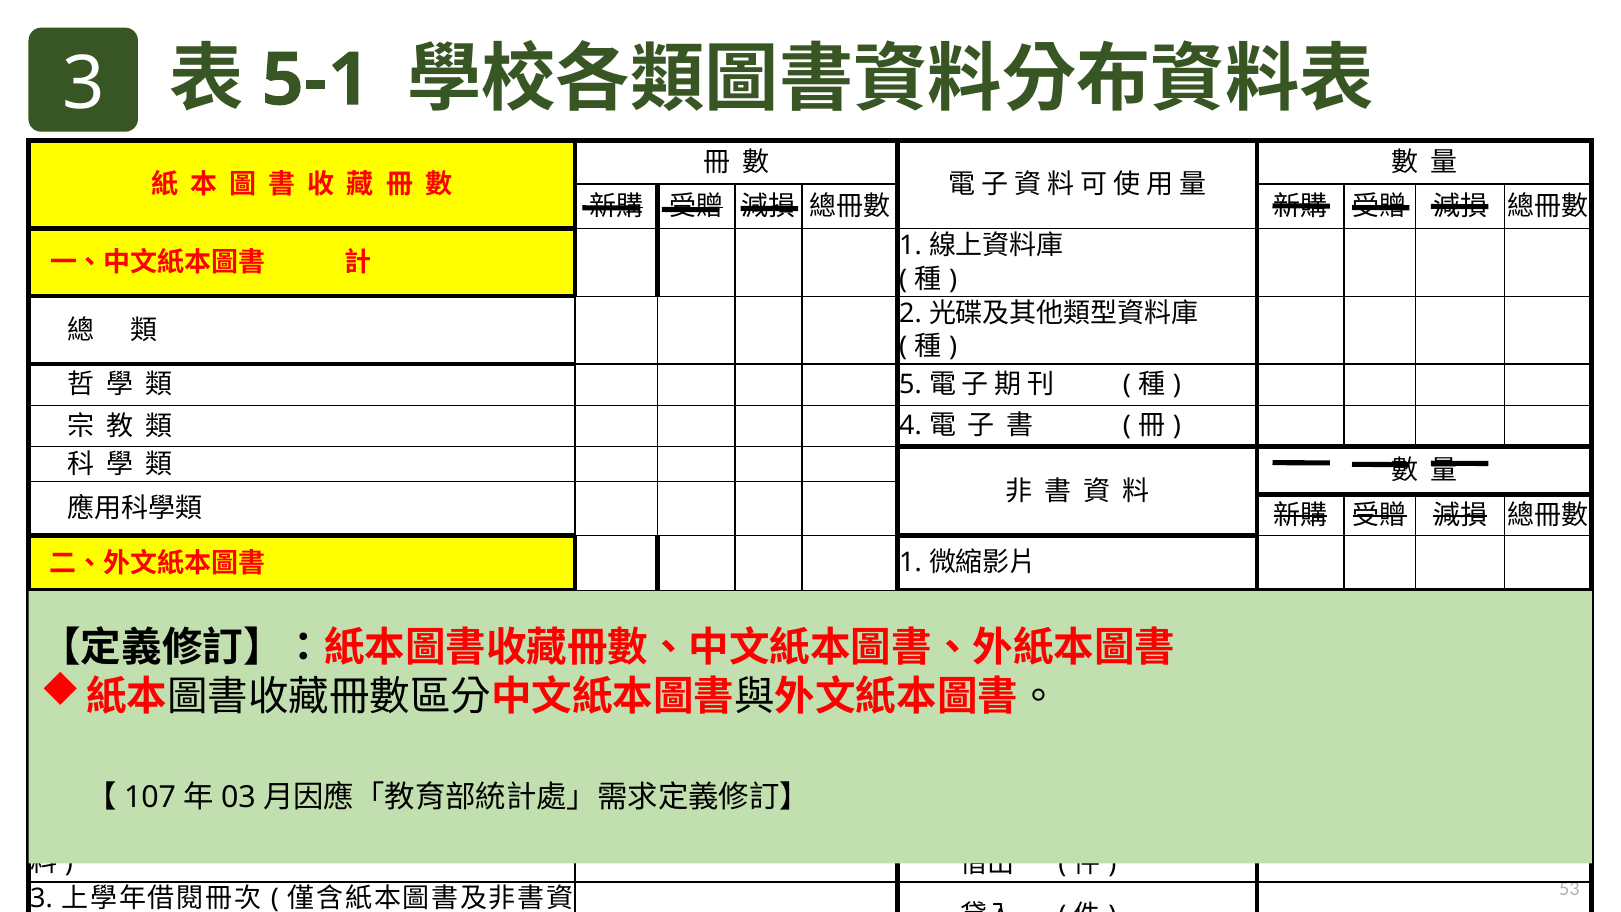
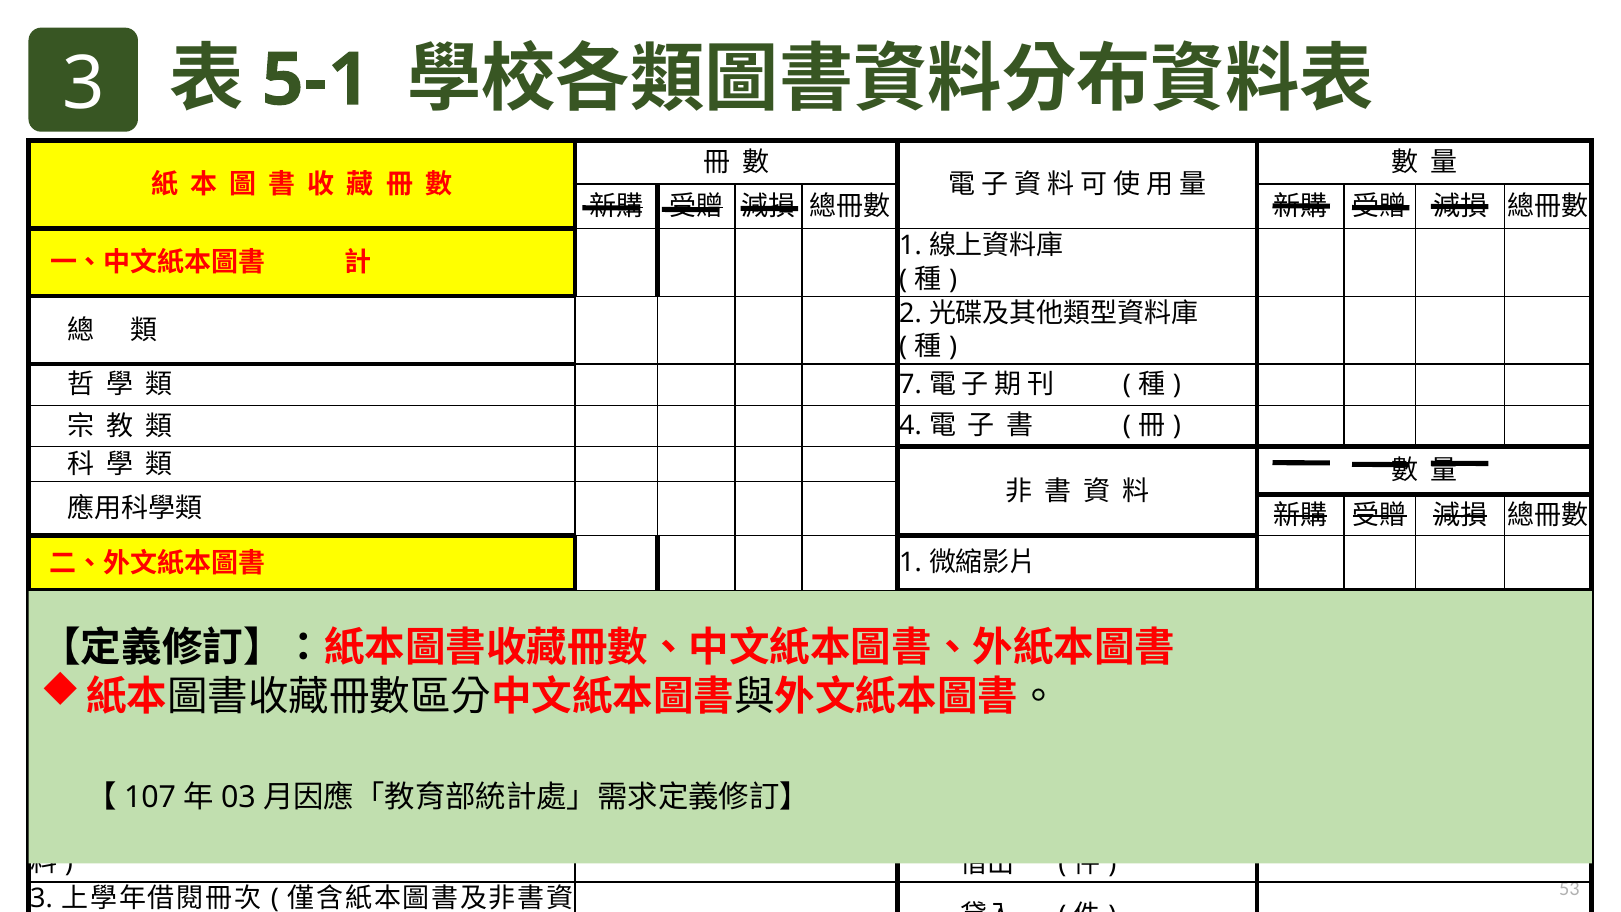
5: 5 -> 7
